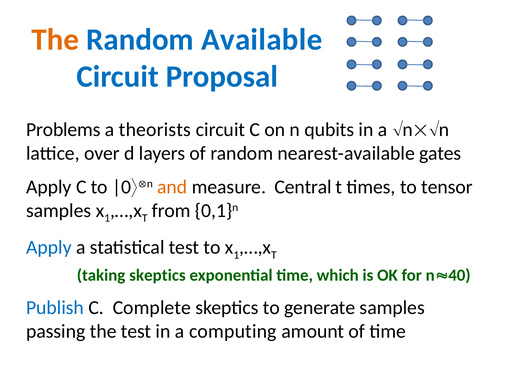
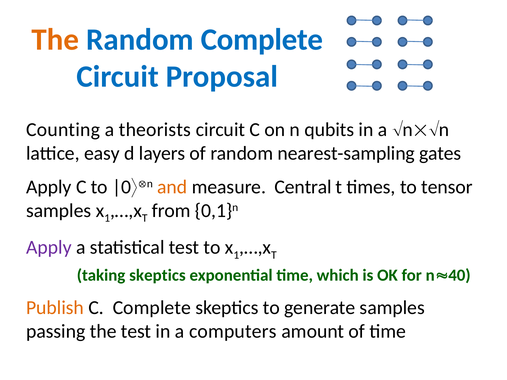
Random Available: Available -> Complete
Problems: Problems -> Counting
over: over -> easy
nearest-available: nearest-available -> nearest-sampling
Apply at (49, 247) colour: blue -> purple
Publish colour: blue -> orange
computing: computing -> computers
